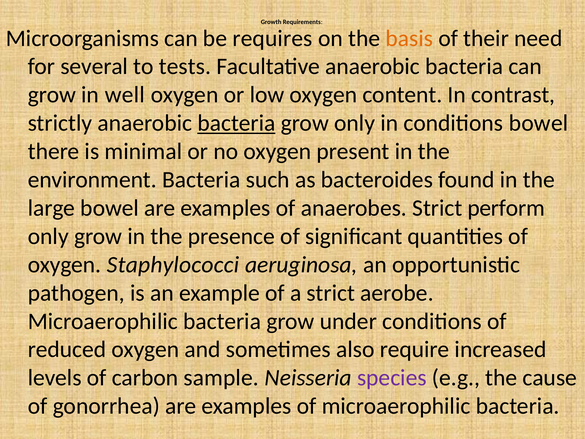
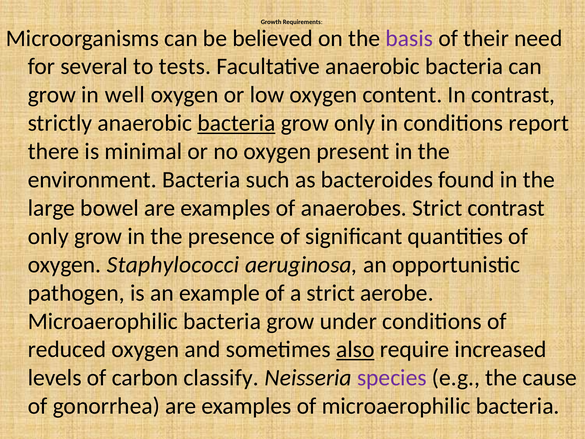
requires: requires -> believed
basis colour: orange -> purple
conditions bowel: bowel -> report
Strict perform: perform -> contrast
also underline: none -> present
sample: sample -> classify
